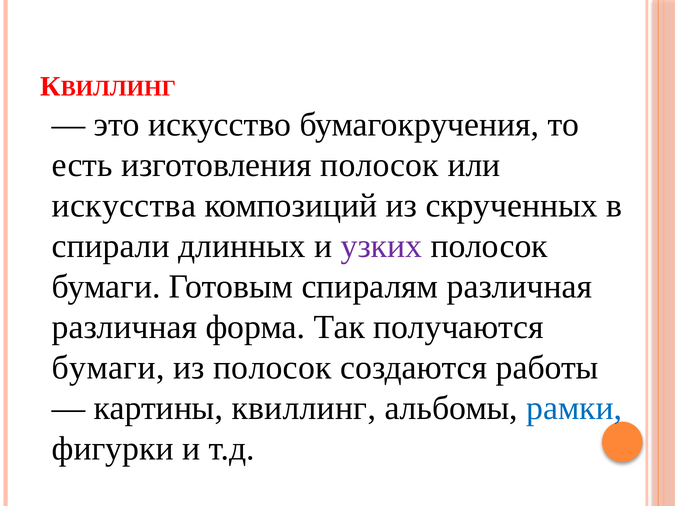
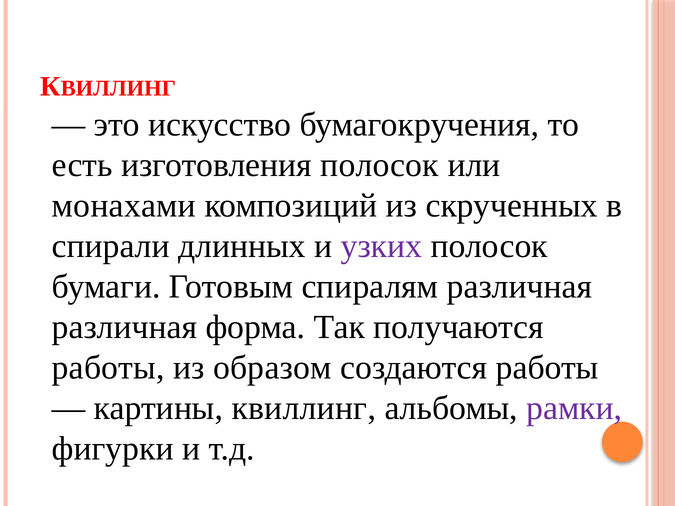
искусства: искусства -> монахами
бумаги at (108, 368): бумаги -> работы
из полосок: полосок -> образом
рамки colour: blue -> purple
